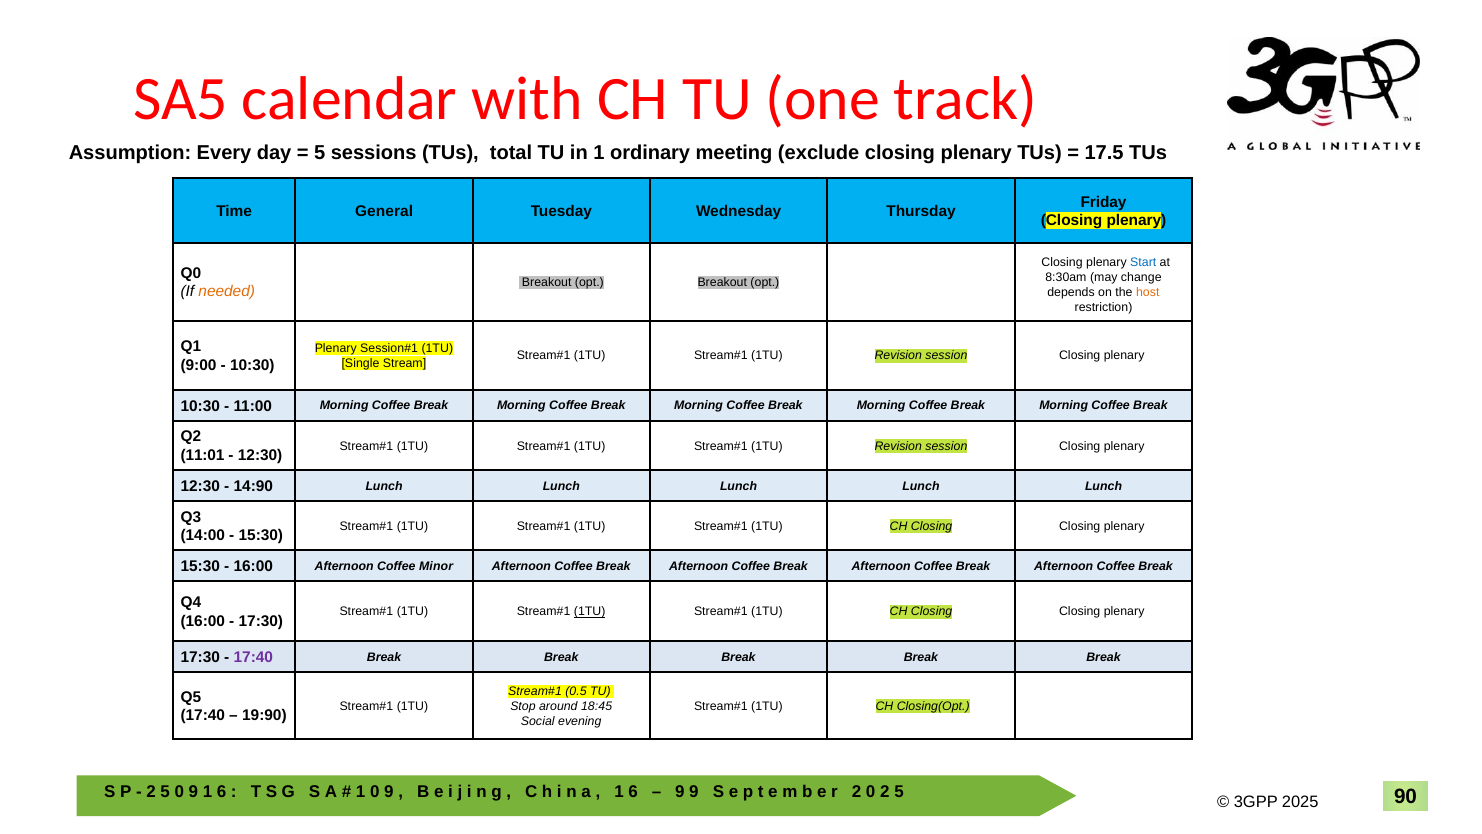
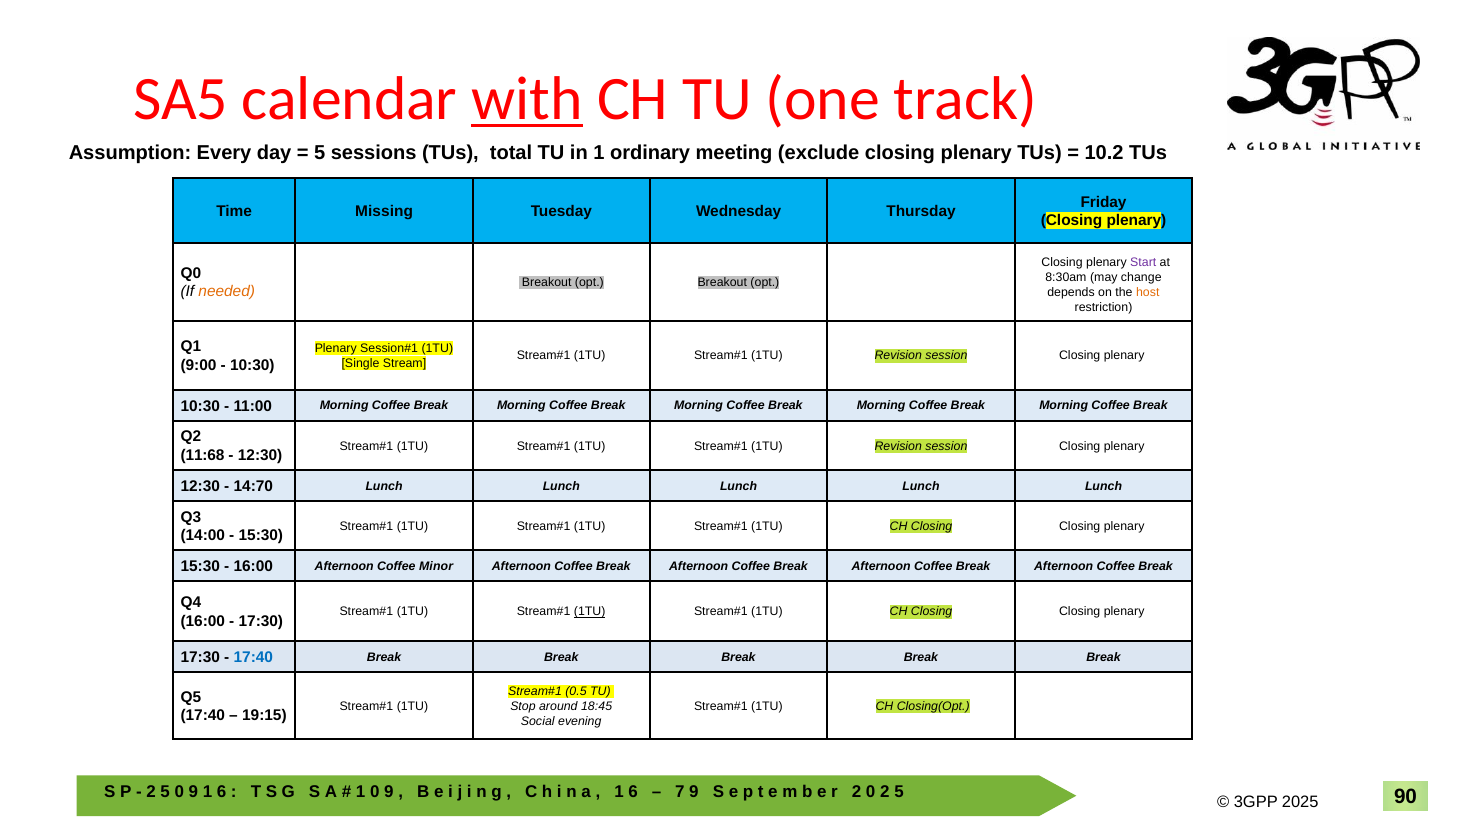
with underline: none -> present
17.5: 17.5 -> 10.2
General: General -> Missing
Start colour: blue -> purple
11:01: 11:01 -> 11:68
14:90: 14:90 -> 14:70
17:40 at (253, 657) colour: purple -> blue
19:90: 19:90 -> 19:15
9 at (680, 792): 9 -> 7
